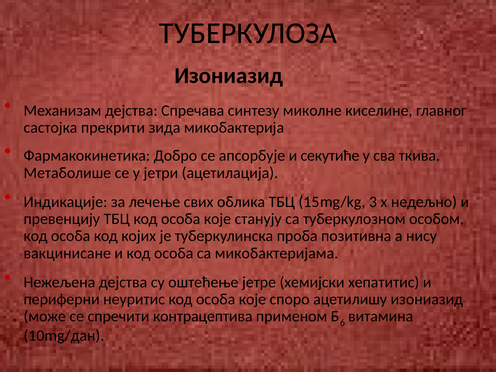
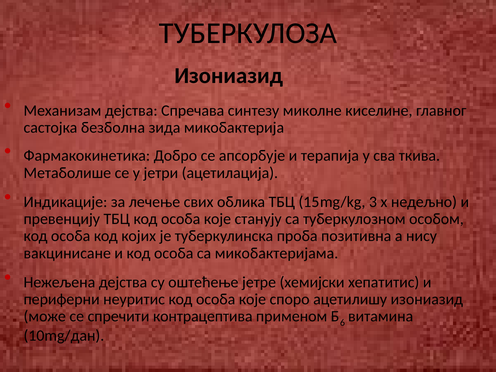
прекрити: прекрити -> безболна
секутиће: секутиће -> терапија
